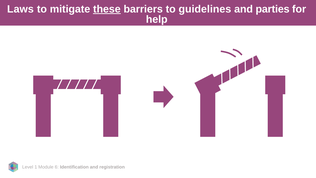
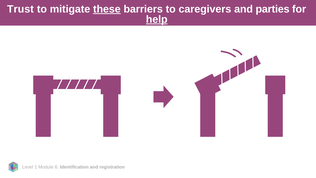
Laws: Laws -> Trust
guidelines: guidelines -> caregivers
help underline: none -> present
